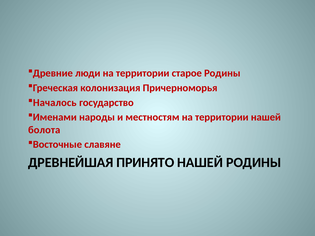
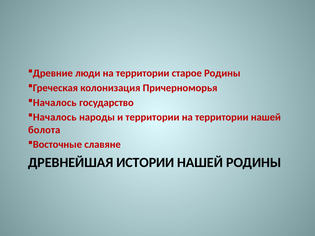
Именами at (55, 117): Именами -> Началось
и местностям: местностям -> территории
ПРИНЯТО: ПРИНЯТО -> ИСТОРИИ
